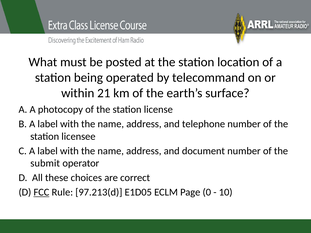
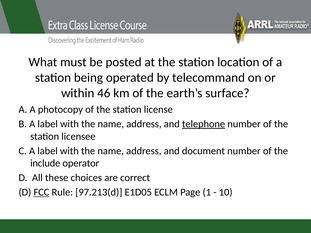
21: 21 -> 46
telephone underline: none -> present
submit: submit -> include
0: 0 -> 1
